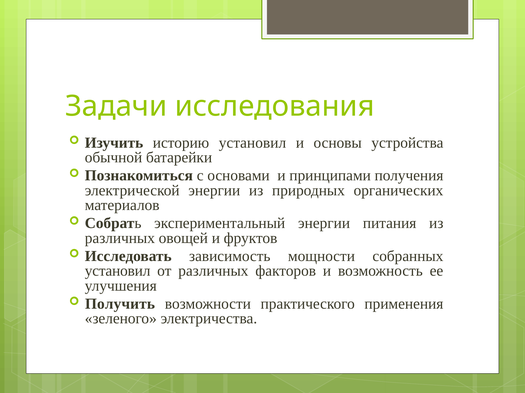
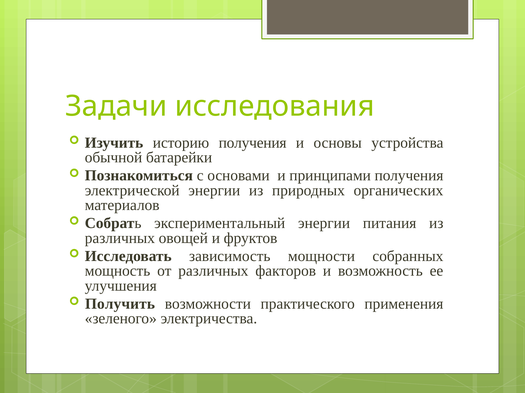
историю установил: установил -> получения
установил at (118, 271): установил -> мощность
